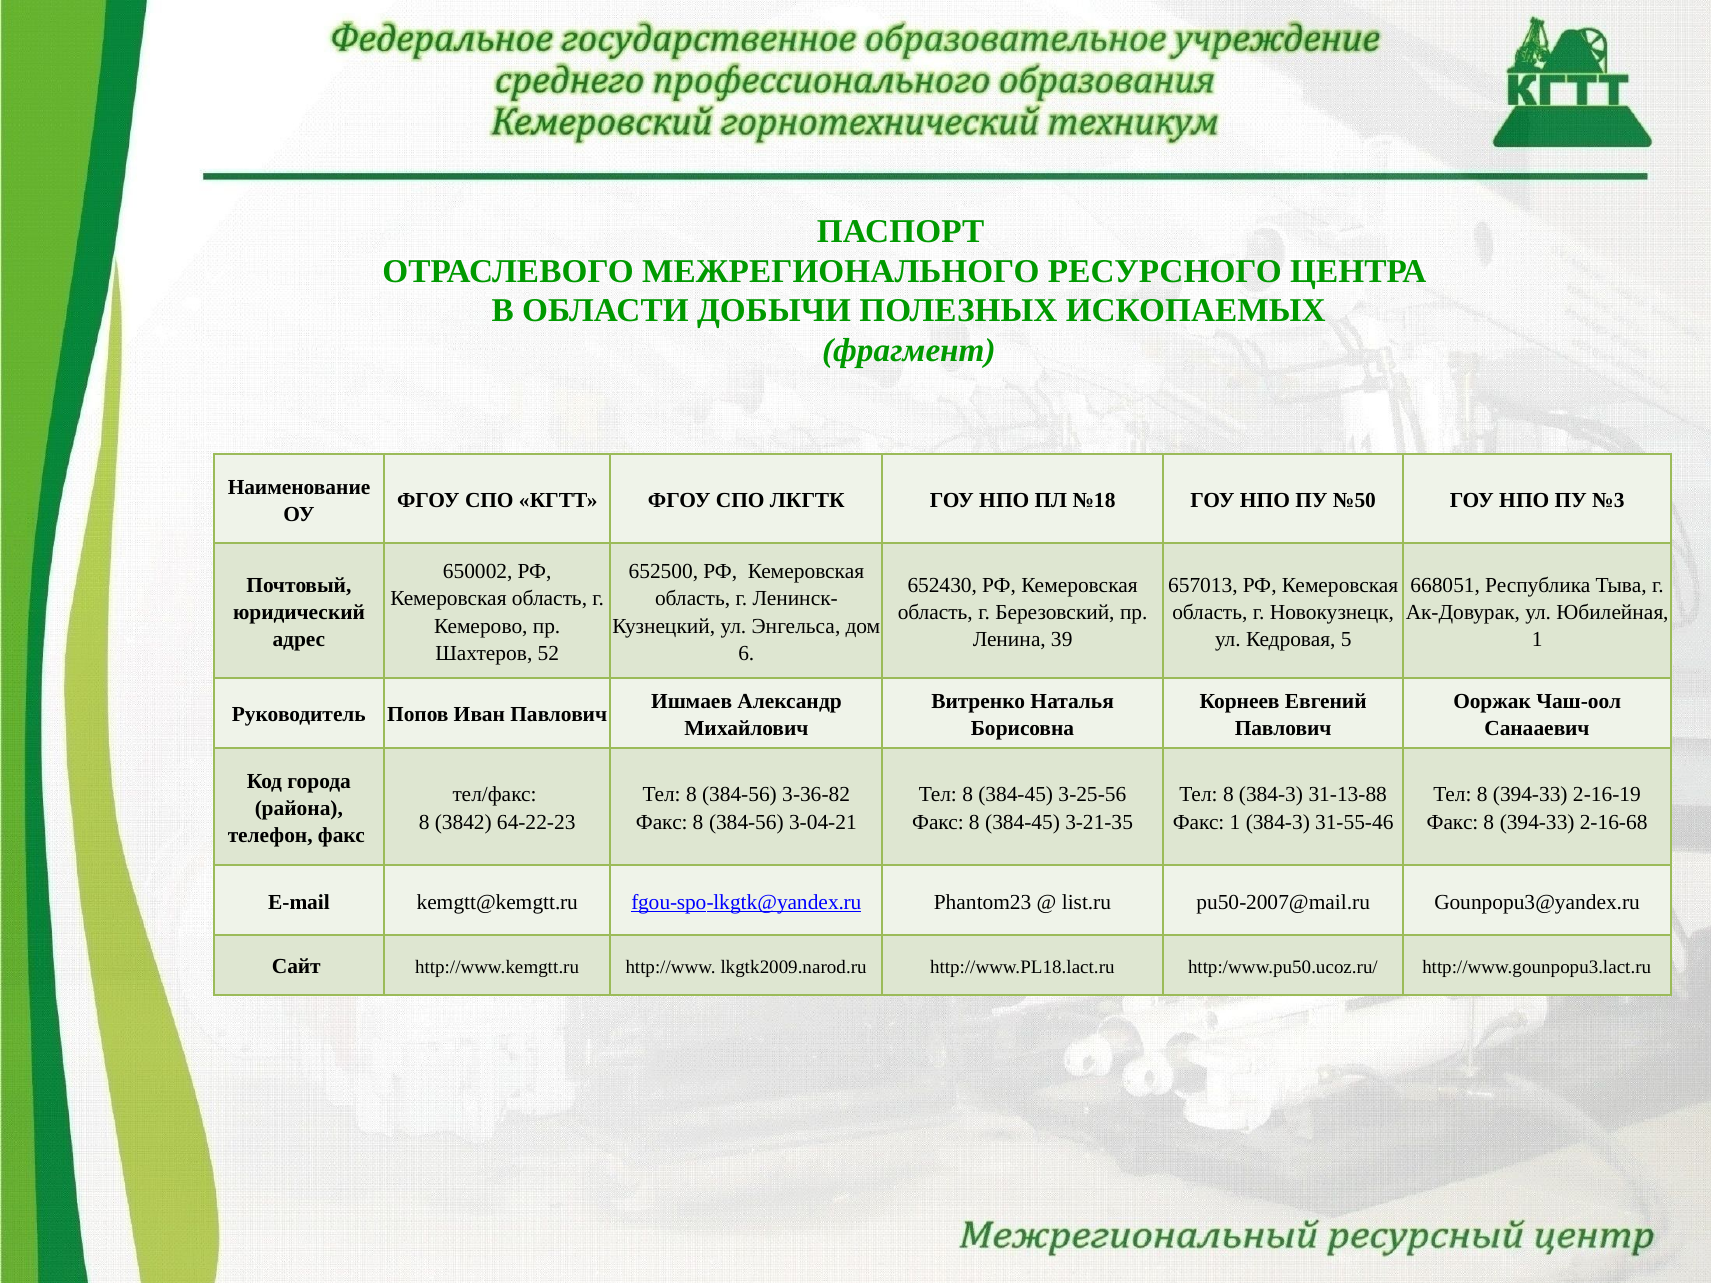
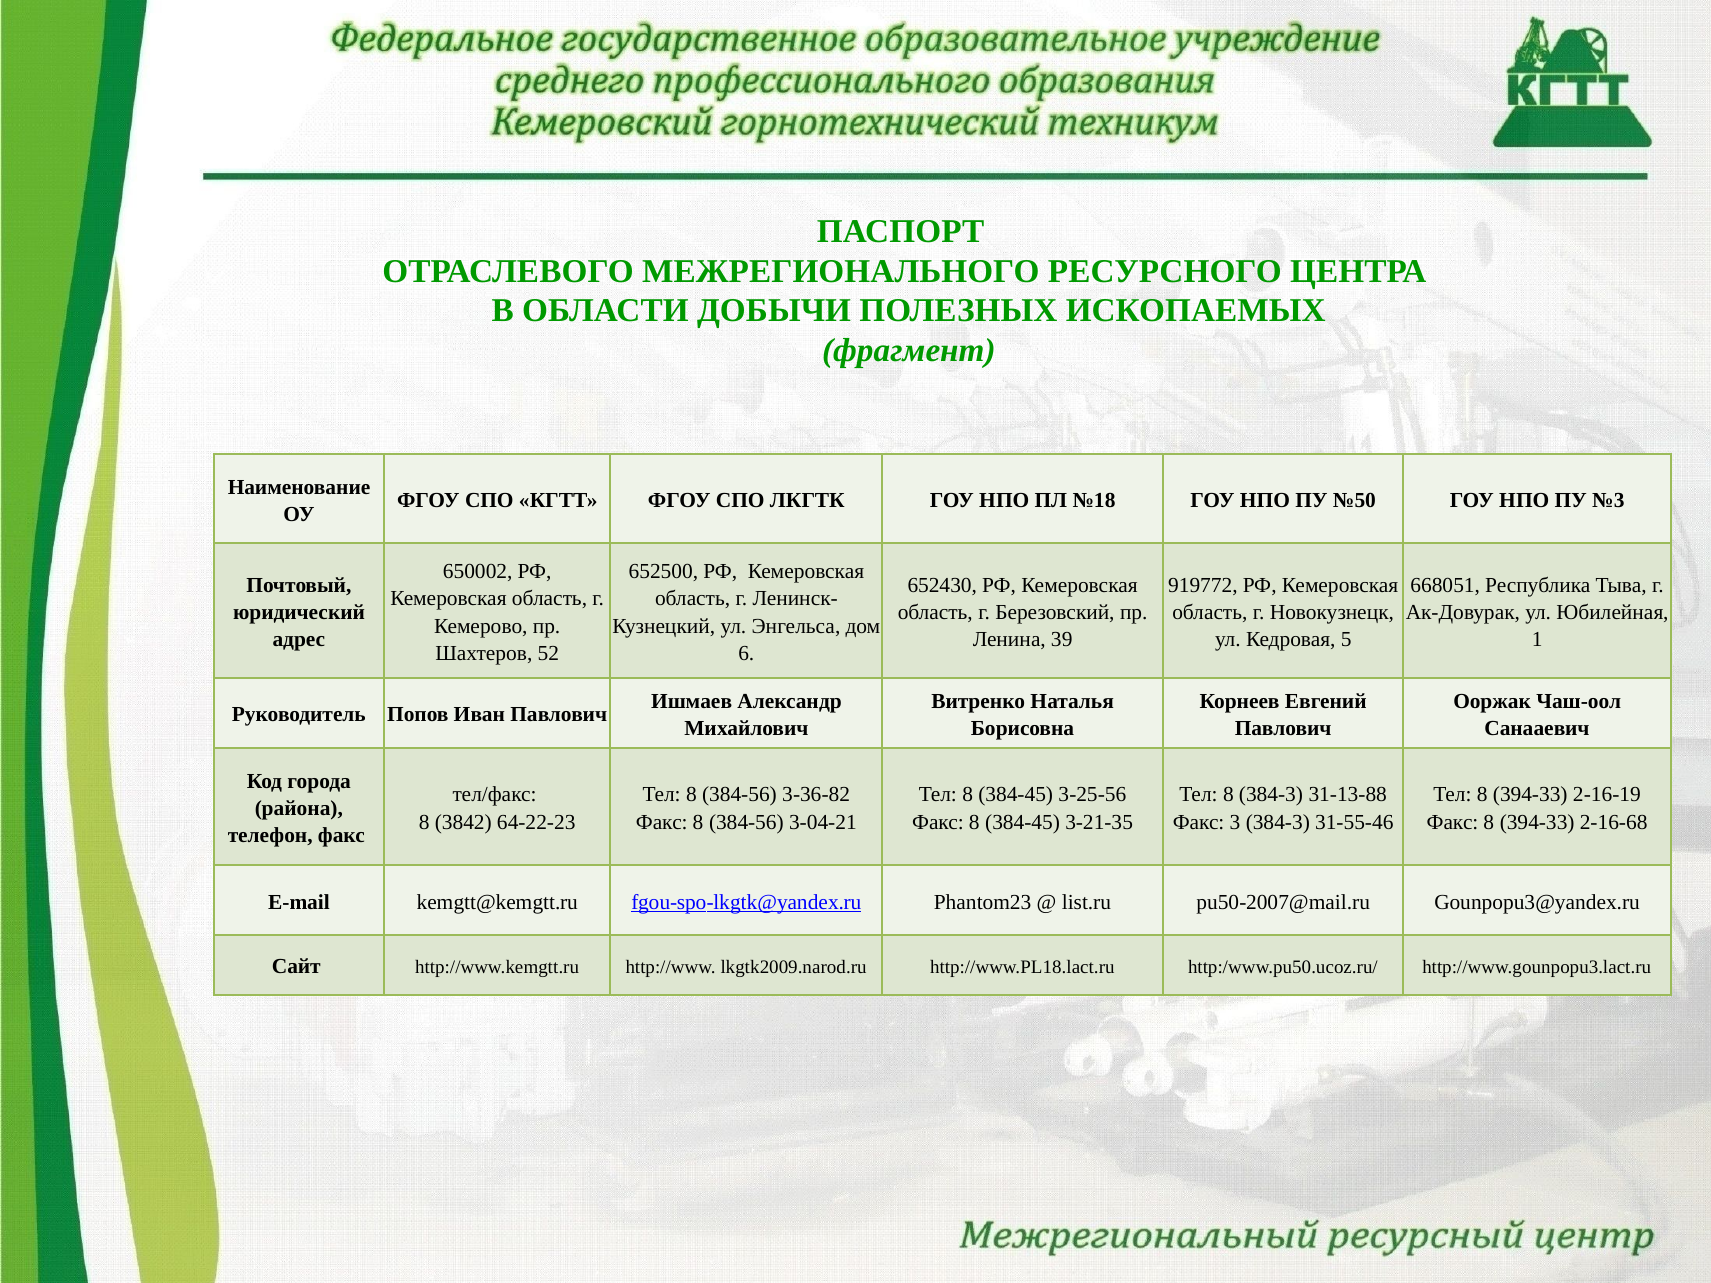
657013: 657013 -> 919772
Факс 1: 1 -> 3
